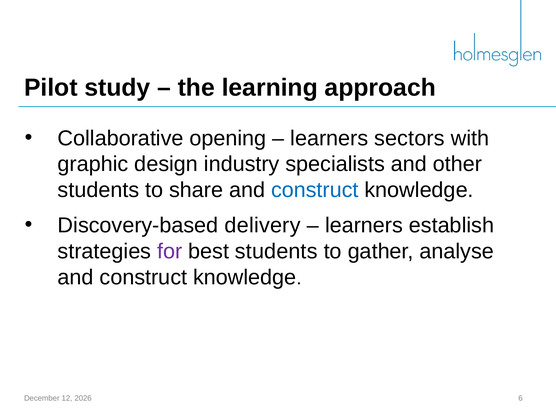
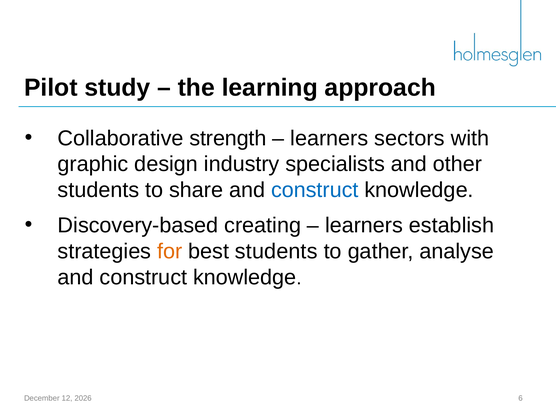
opening: opening -> strength
delivery: delivery -> creating
for colour: purple -> orange
